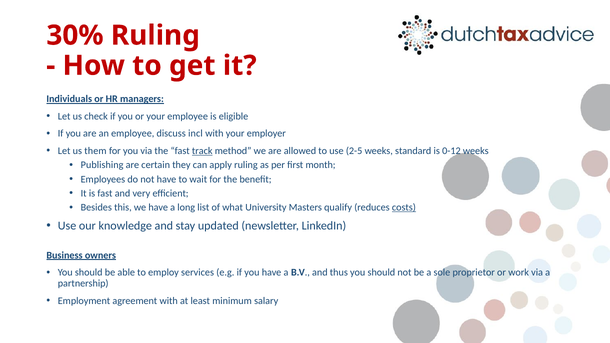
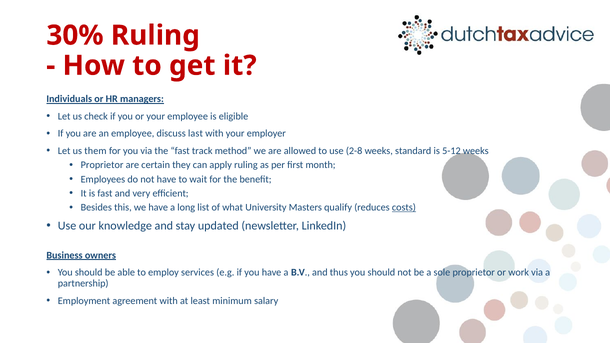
incl: incl -> last
track underline: present -> none
2-5: 2-5 -> 2-8
0-12: 0-12 -> 5-12
Publishing at (102, 165): Publishing -> Proprietor
